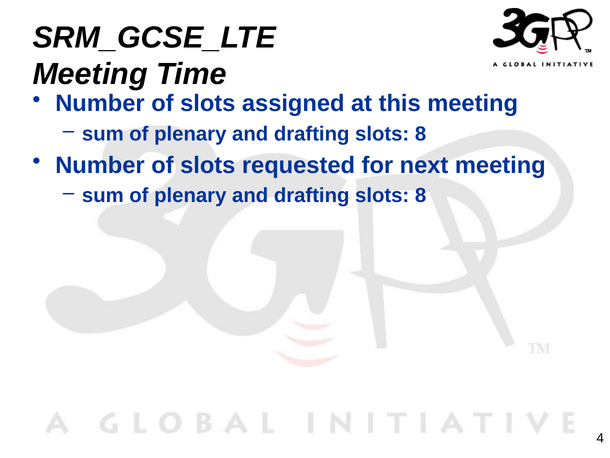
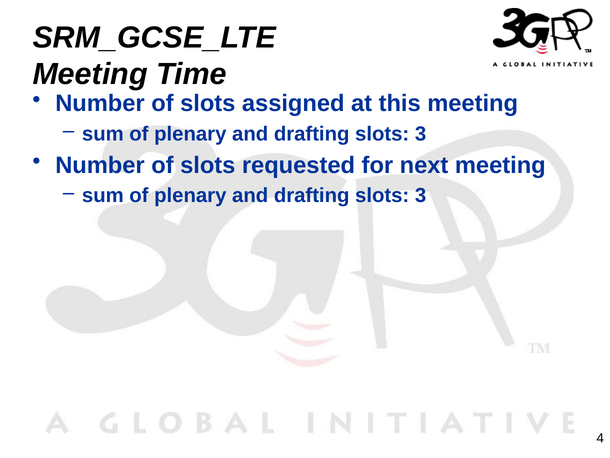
8 at (421, 134): 8 -> 3
8 at (421, 195): 8 -> 3
